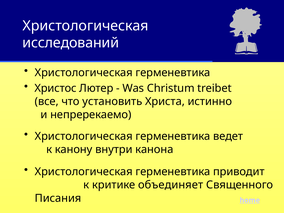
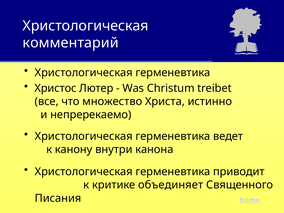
исследований: исследований -> комментарий
установить: установить -> множество
